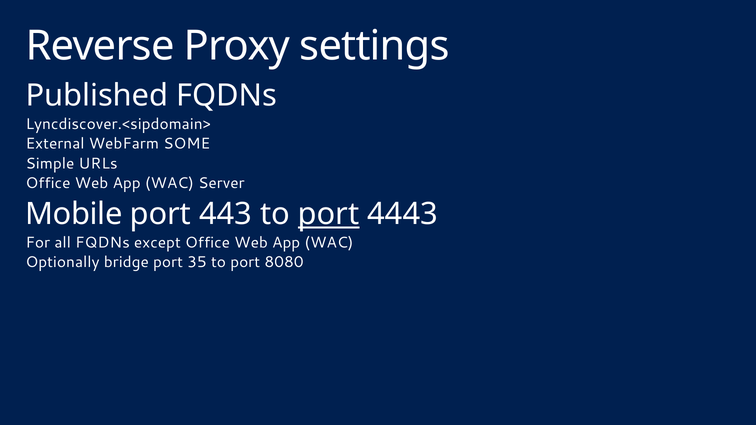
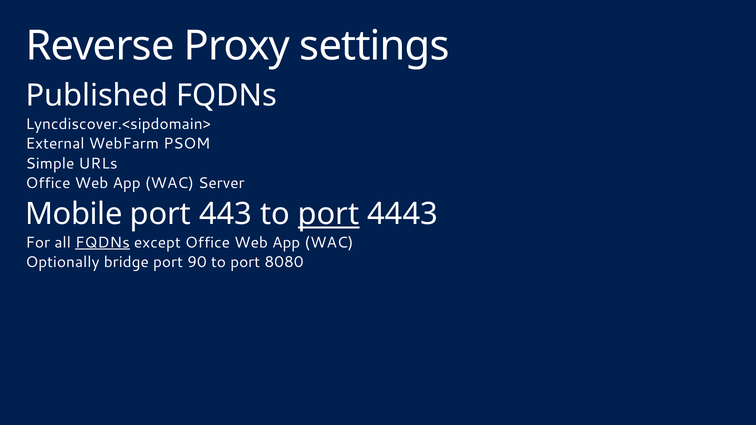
SOME: SOME -> PSOM
FQDNs at (102, 243) underline: none -> present
35: 35 -> 90
